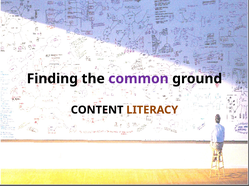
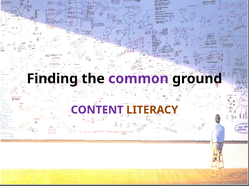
CONTENT colour: black -> purple
